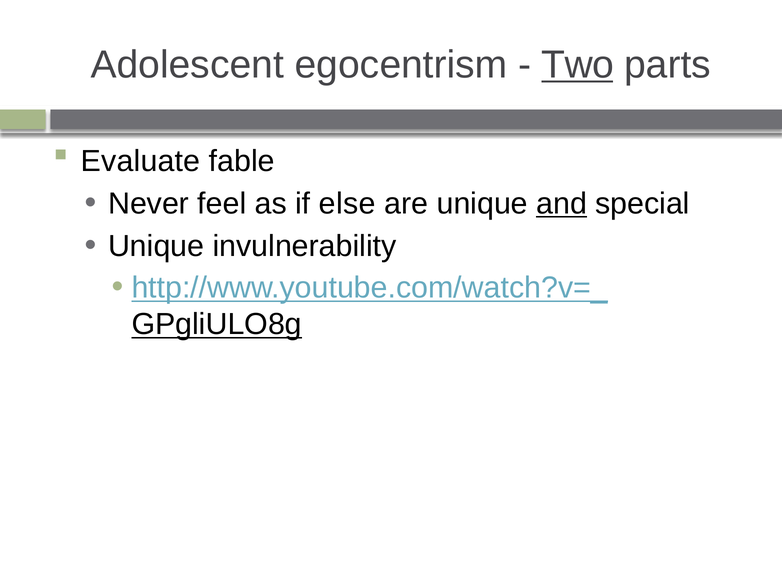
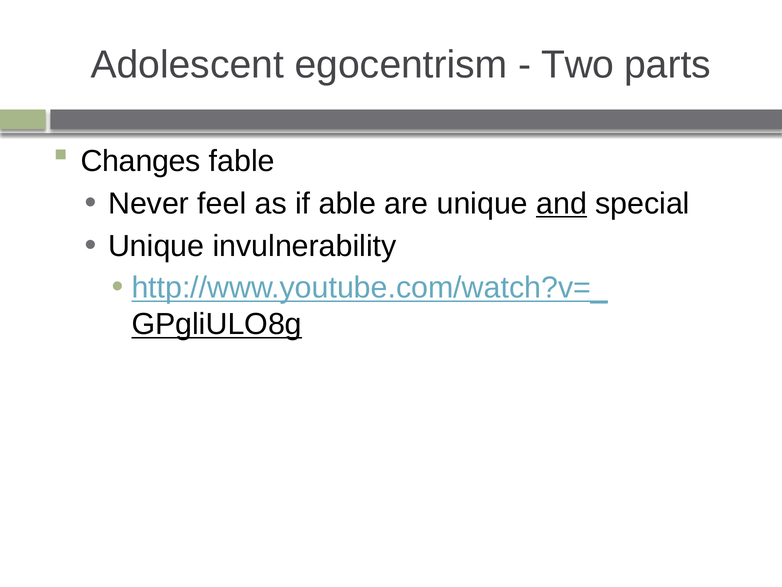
Two underline: present -> none
Evaluate: Evaluate -> Changes
else: else -> able
